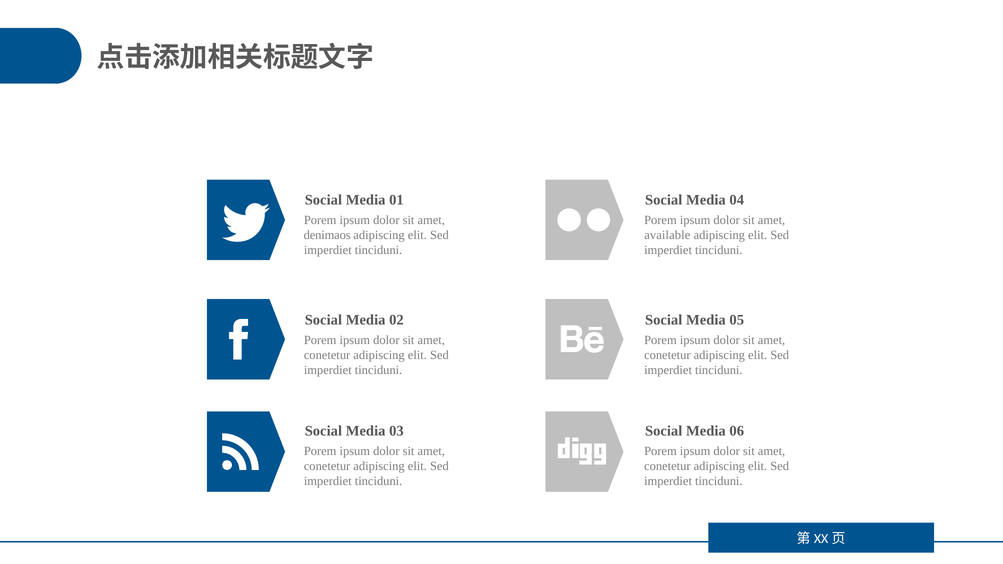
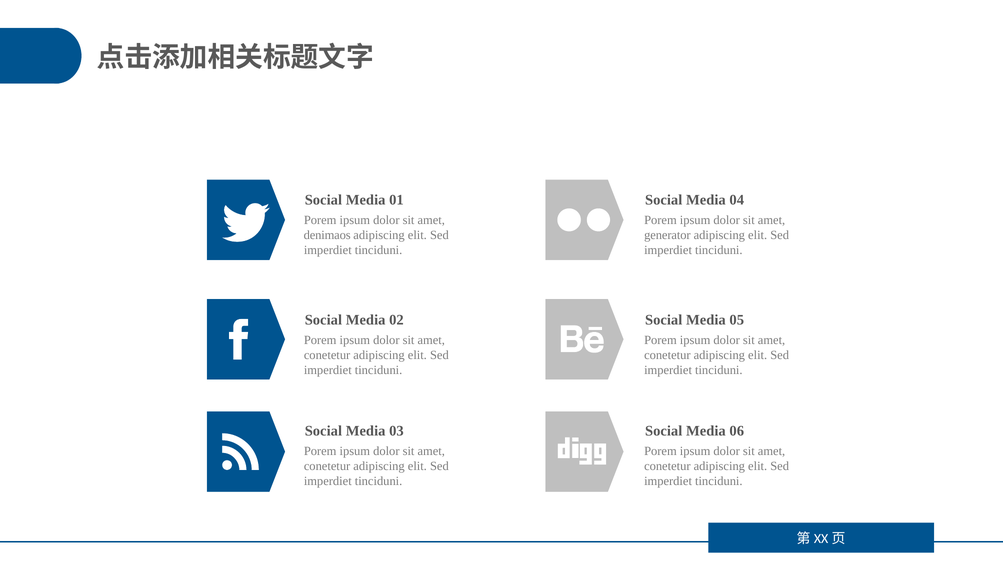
available: available -> generator
